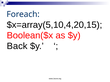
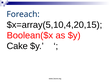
Back: Back -> Cake
